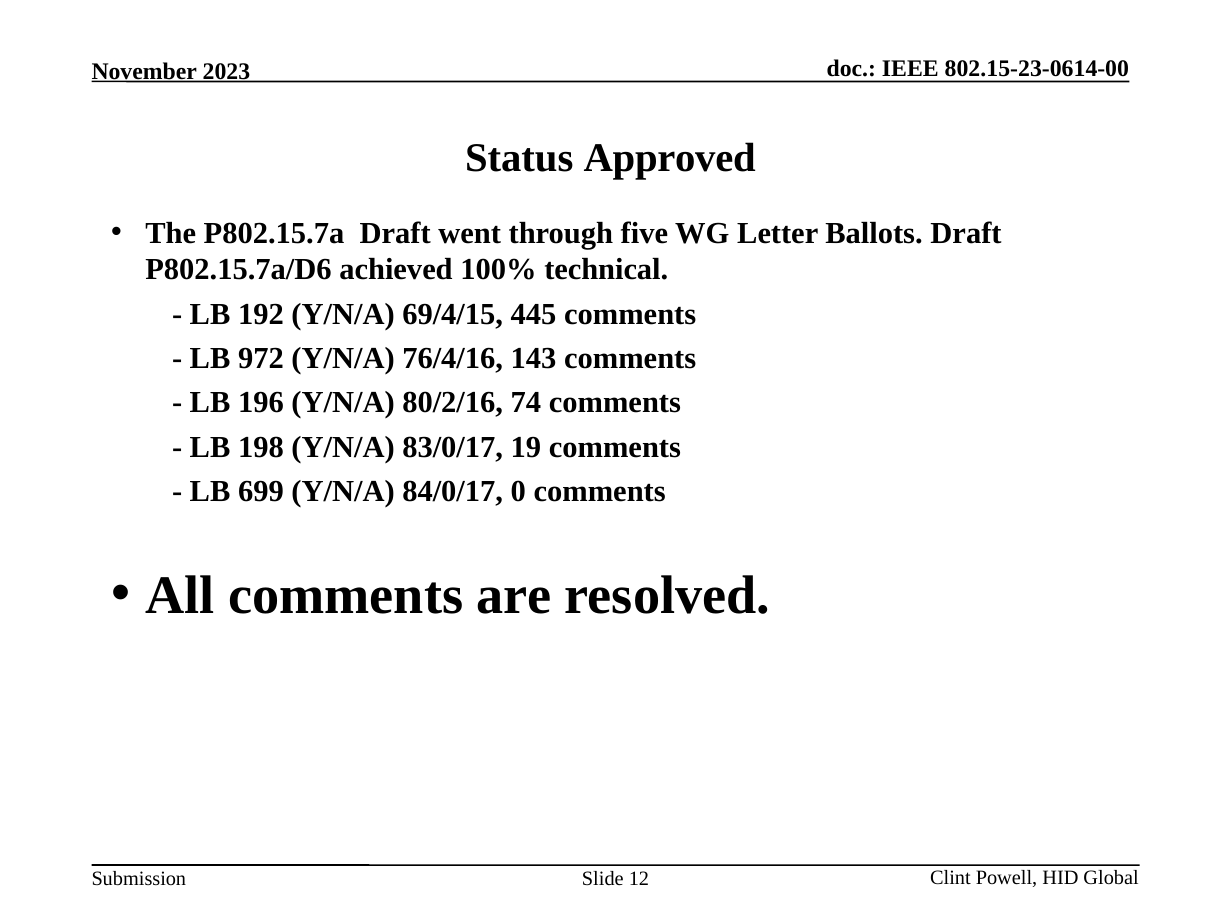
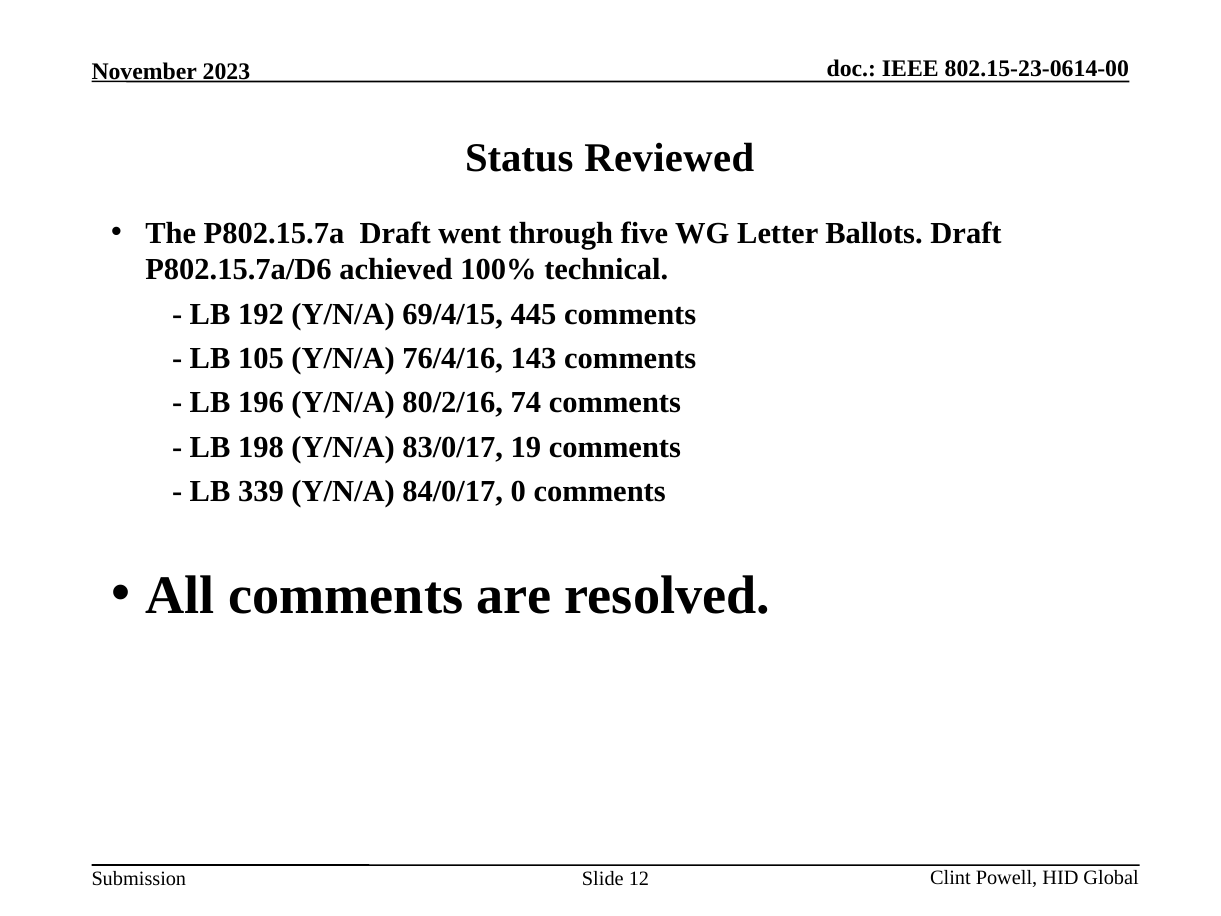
Approved: Approved -> Reviewed
972: 972 -> 105
699: 699 -> 339
